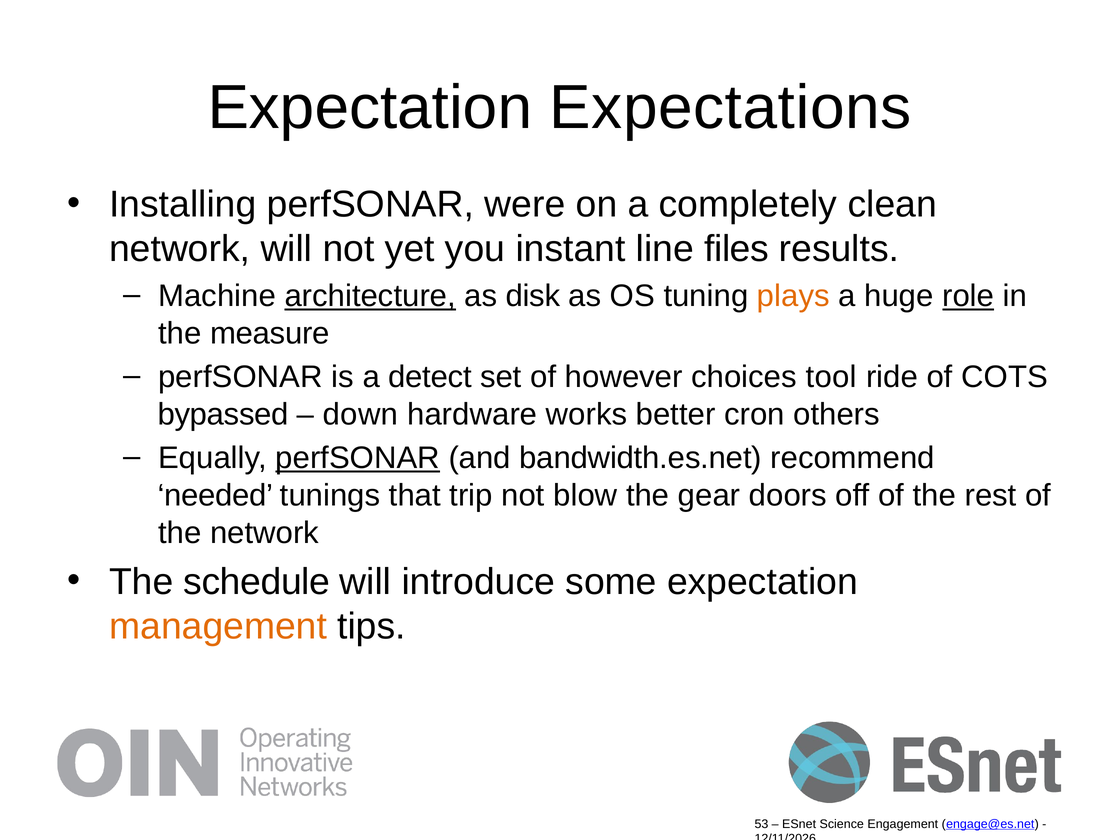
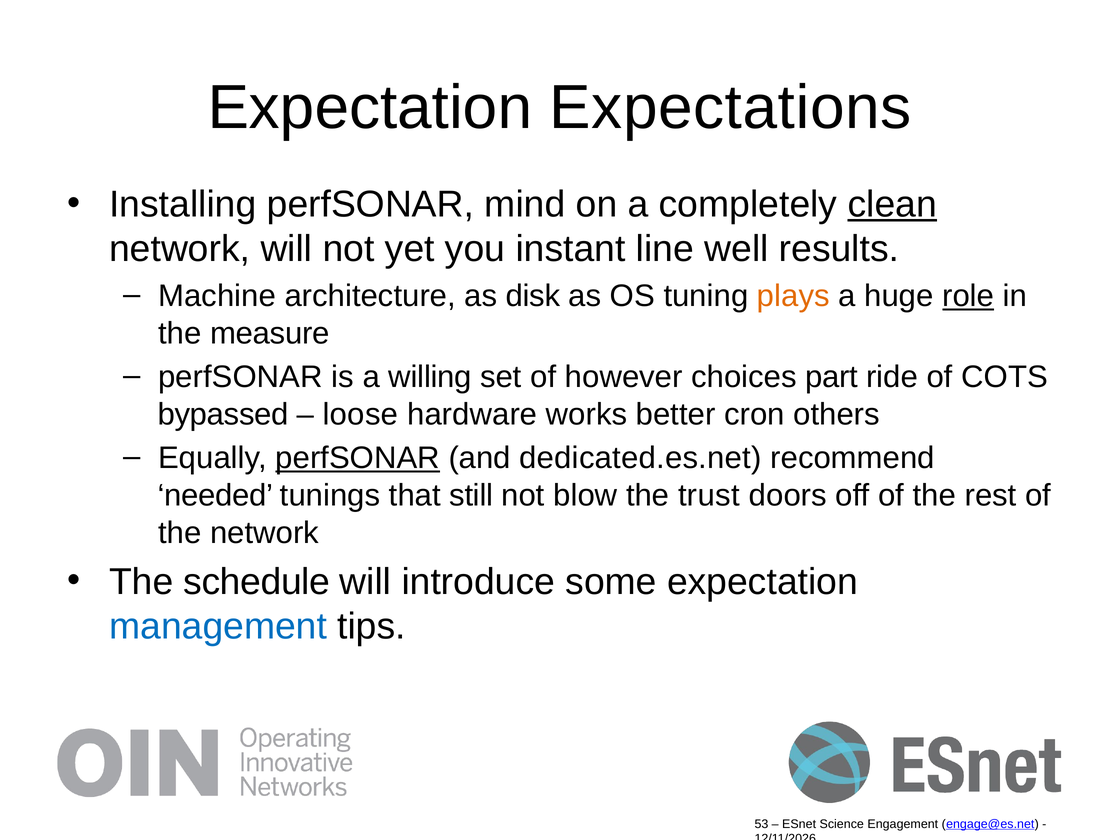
were: were -> mind
clean underline: none -> present
files: files -> well
architecture underline: present -> none
detect: detect -> willing
tool: tool -> part
down: down -> loose
bandwidth.es.net: bandwidth.es.net -> dedicated.es.net
trip: trip -> still
gear: gear -> trust
management colour: orange -> blue
